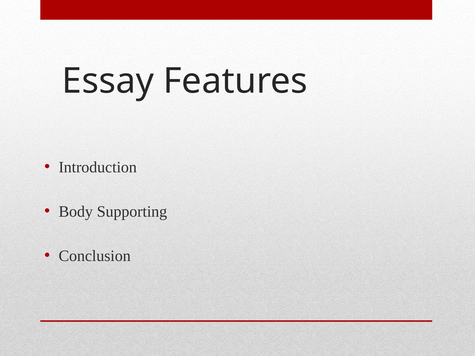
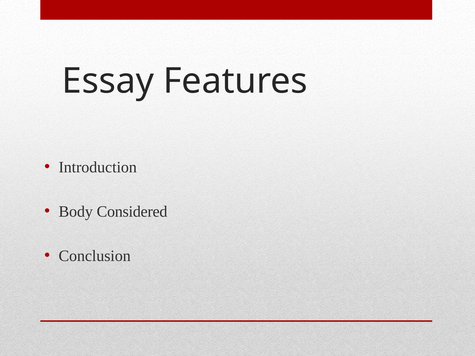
Supporting: Supporting -> Considered
